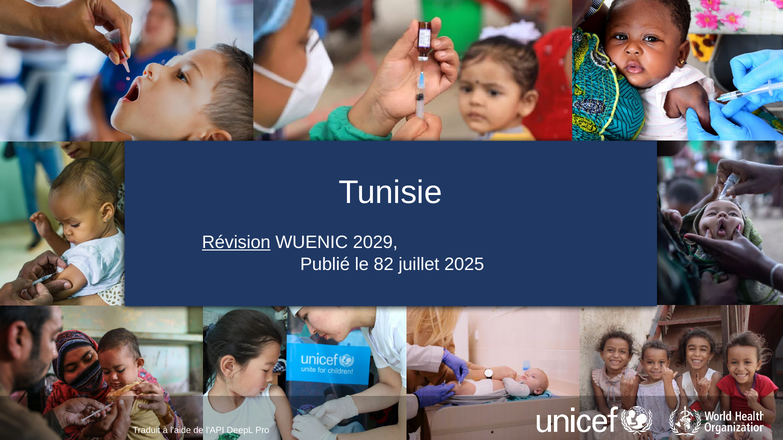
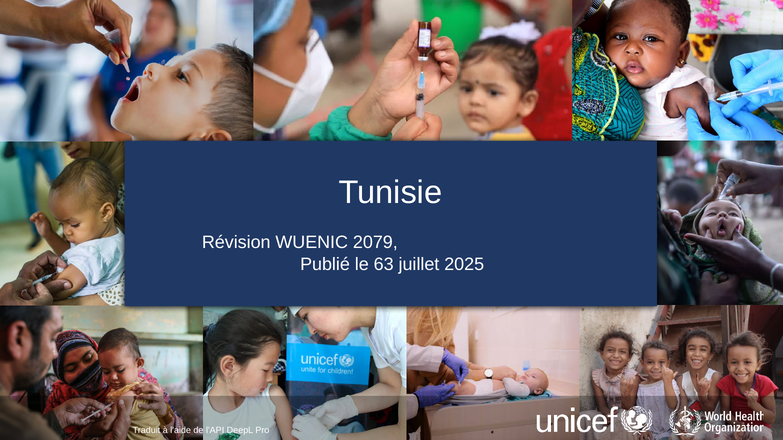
Révision underline: present -> none
2029: 2029 -> 2079
82: 82 -> 63
